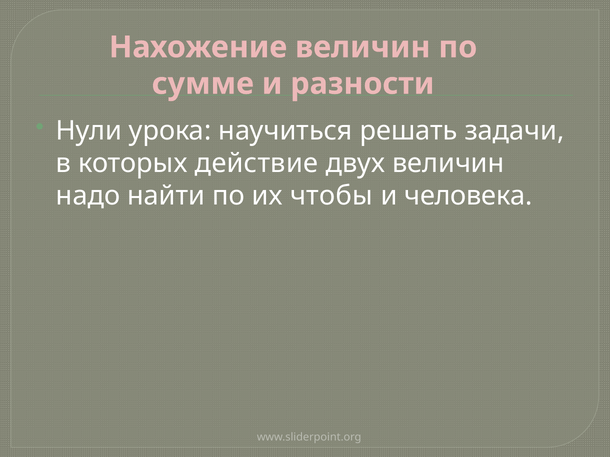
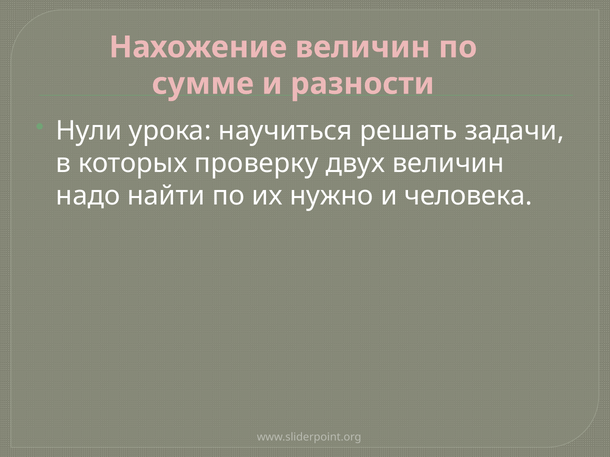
действие: действие -> проверку
чтобы: чтобы -> нужно
